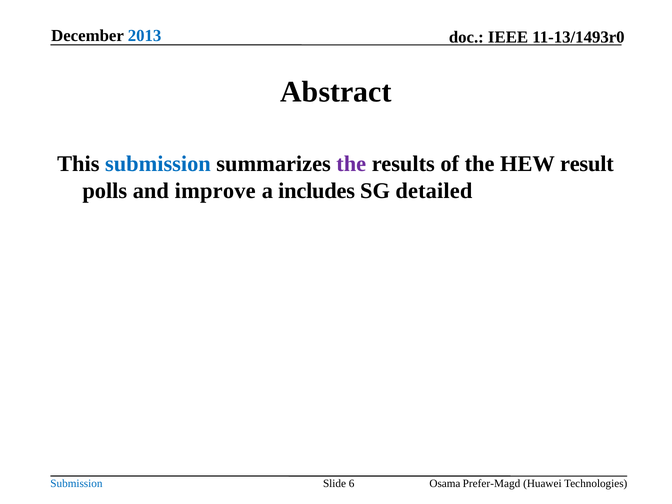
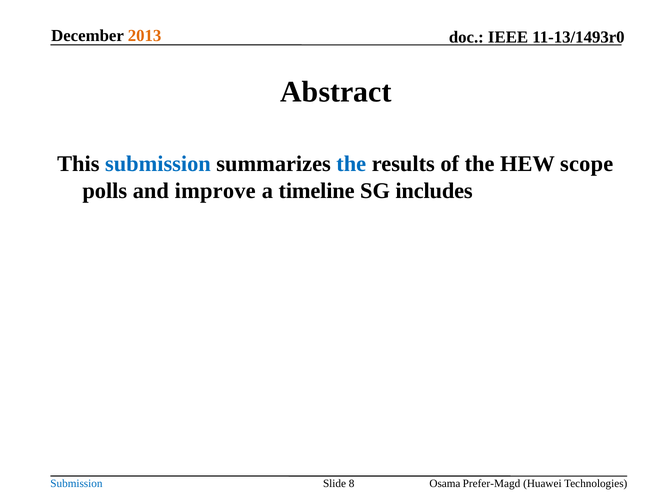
2013 colour: blue -> orange
the at (351, 164) colour: purple -> blue
result: result -> scope
includes: includes -> timeline
detailed: detailed -> includes
6: 6 -> 8
